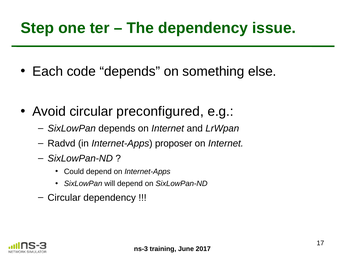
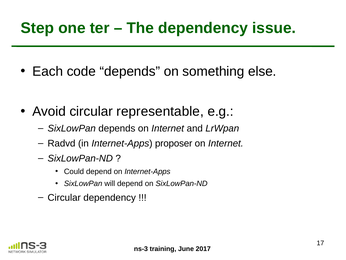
preconfigured: preconfigured -> representable
